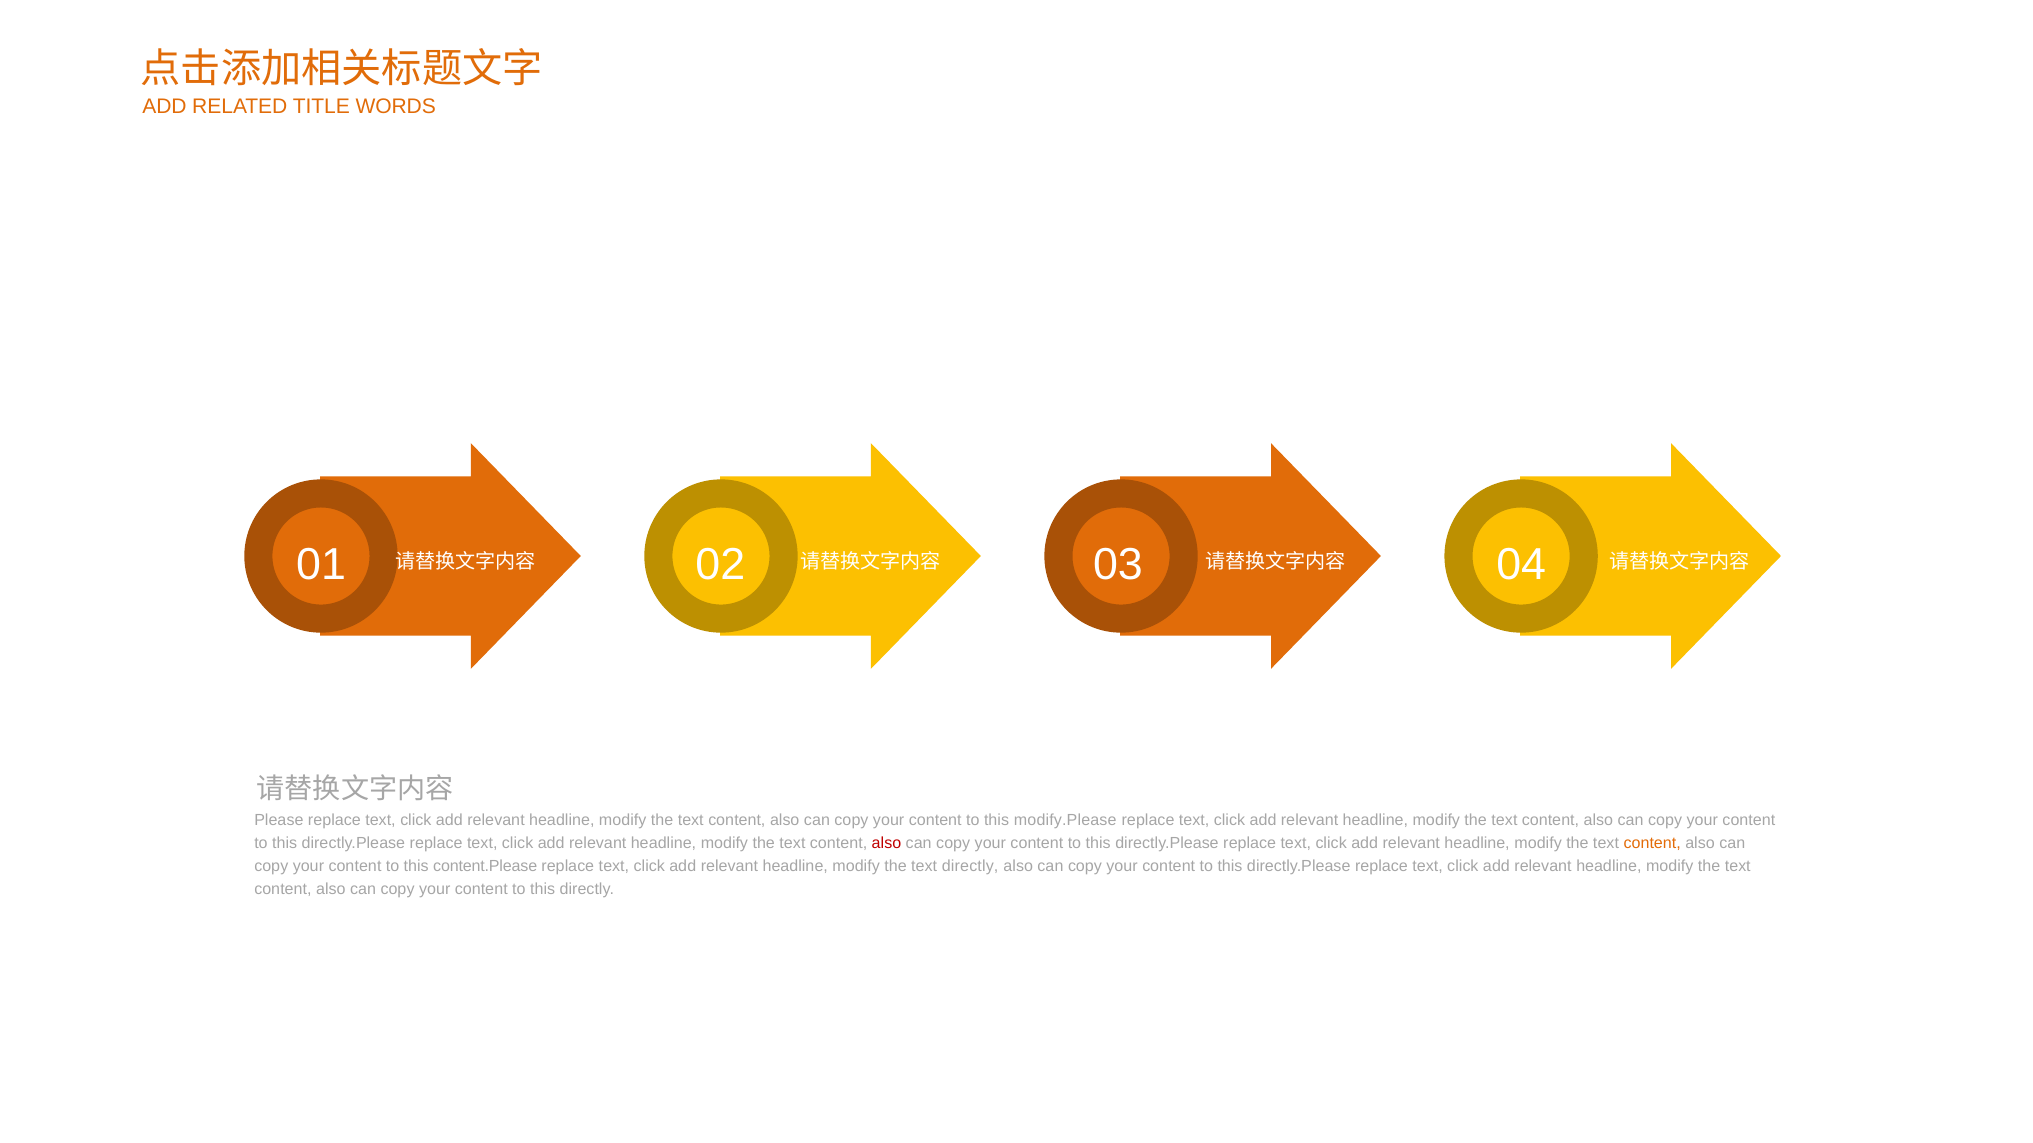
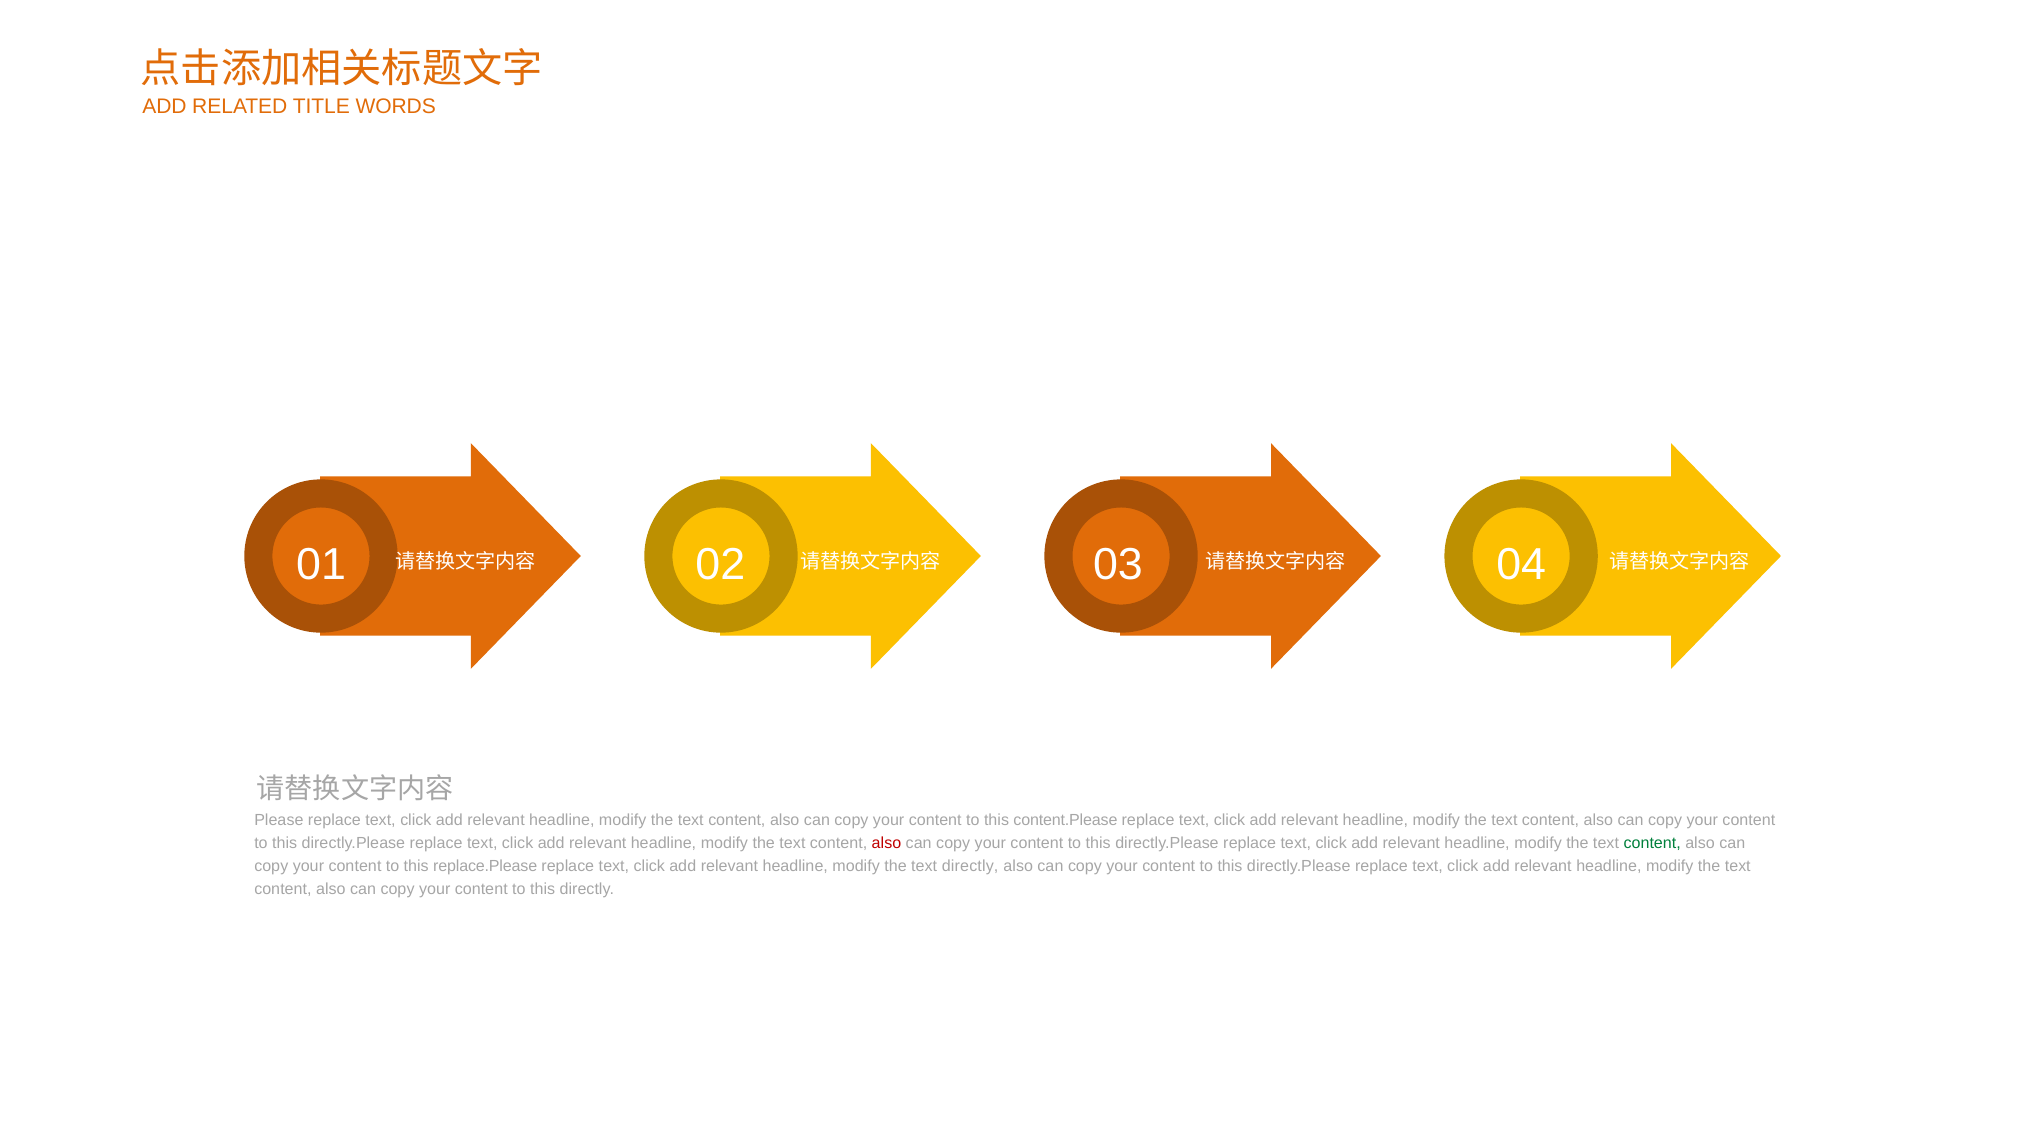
modify.Please: modify.Please -> content.Please
content at (1652, 844) colour: orange -> green
content.Please: content.Please -> replace.Please
